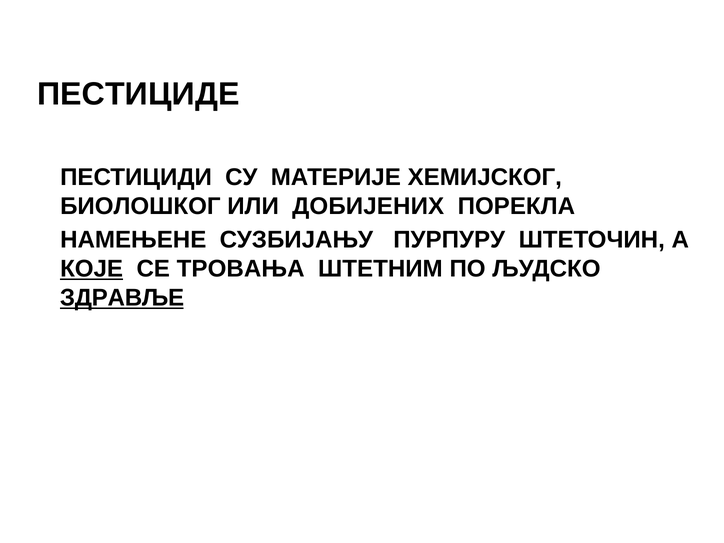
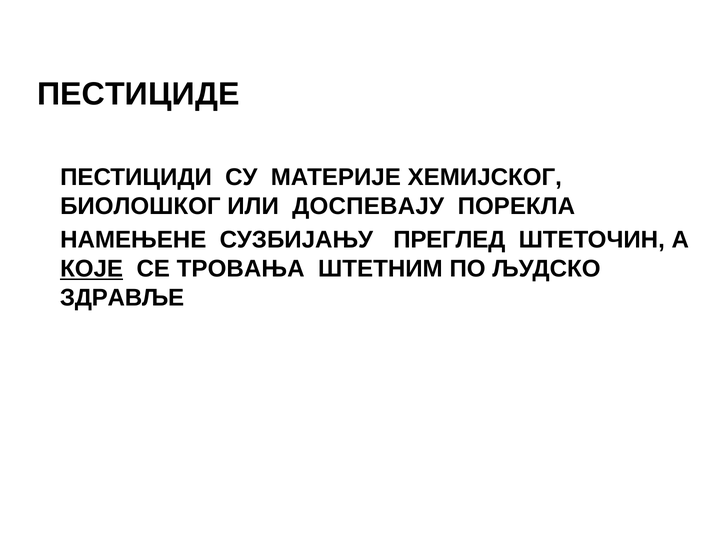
ДОБИЈЕНИХ: ДОБИЈЕНИХ -> ДОСПЕВАЈУ
ПУРПУРУ: ПУРПУРУ -> ПРЕГЛЕД
ЗДРАВЉЕ underline: present -> none
